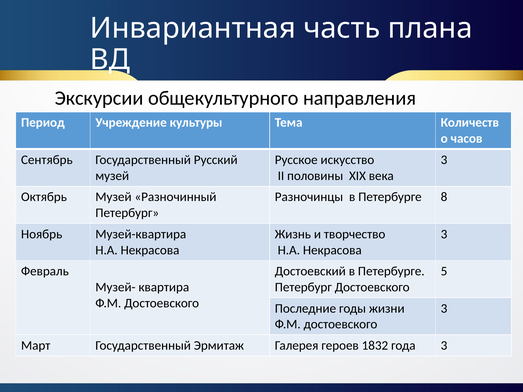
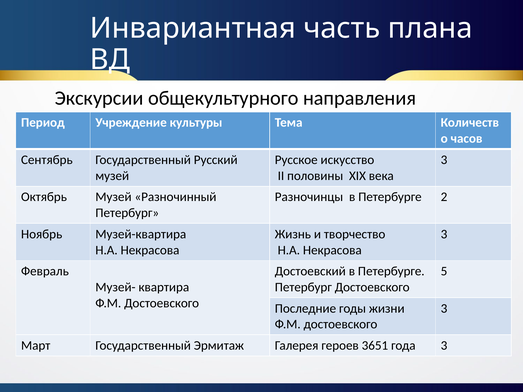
8: 8 -> 2
1832: 1832 -> 3651
